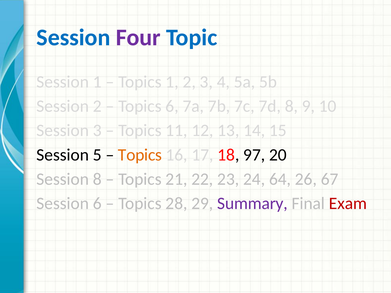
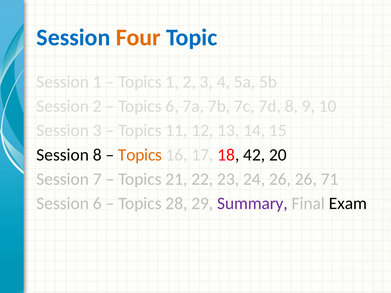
Four colour: purple -> orange
Session 5: 5 -> 8
97: 97 -> 42
Session 8: 8 -> 7
24 64: 64 -> 26
67: 67 -> 71
Exam colour: red -> black
